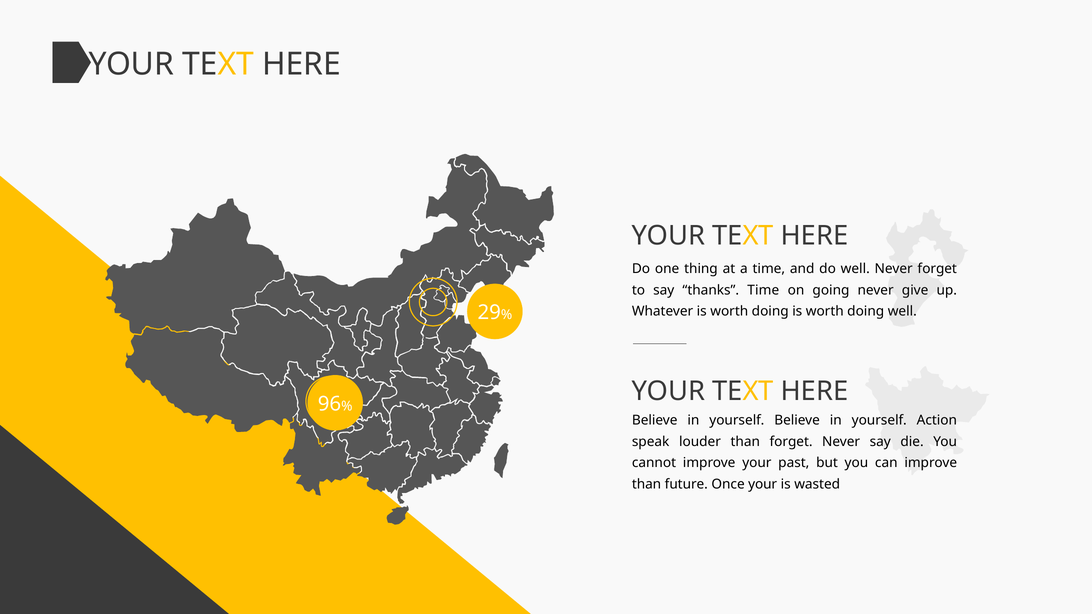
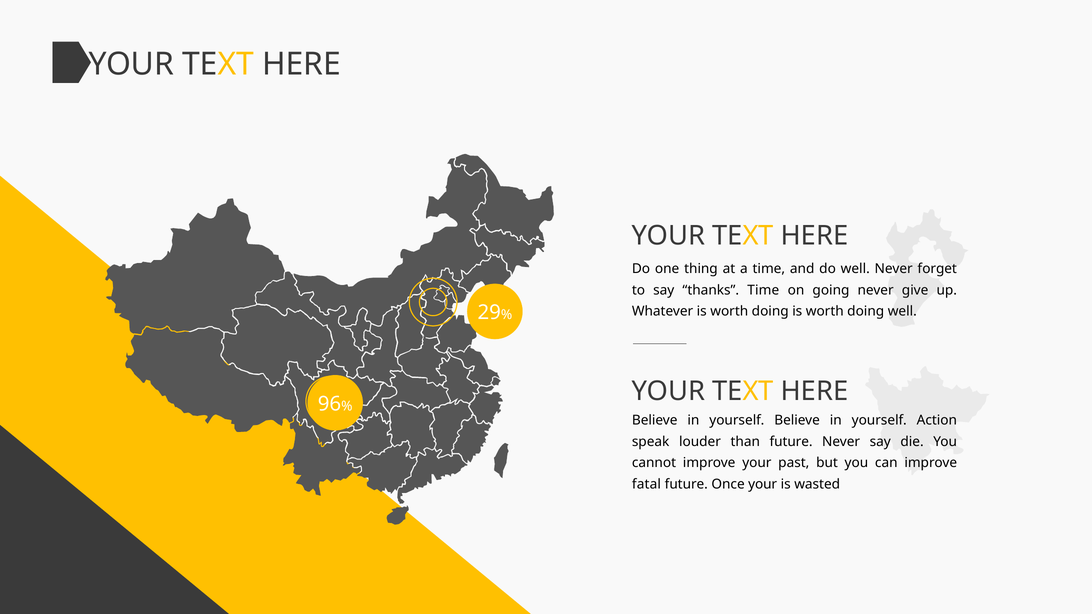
than forget: forget -> future
than at (647, 484): than -> fatal
